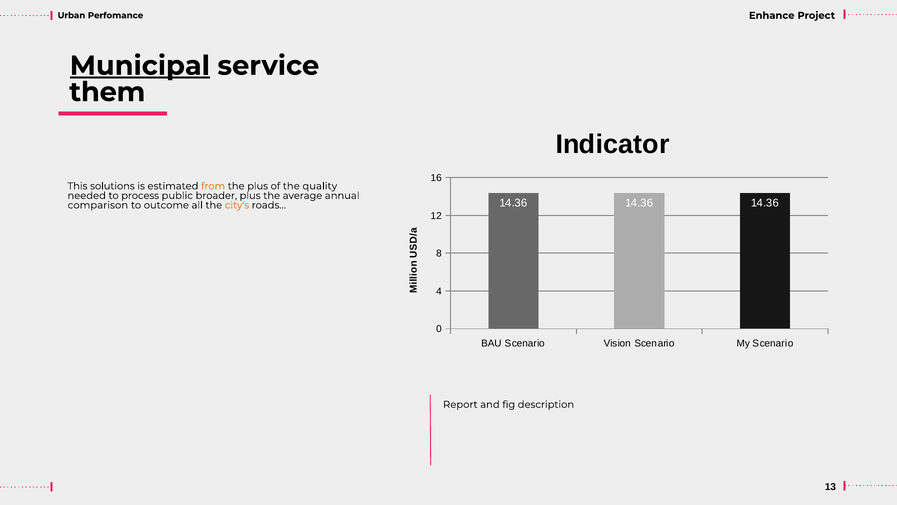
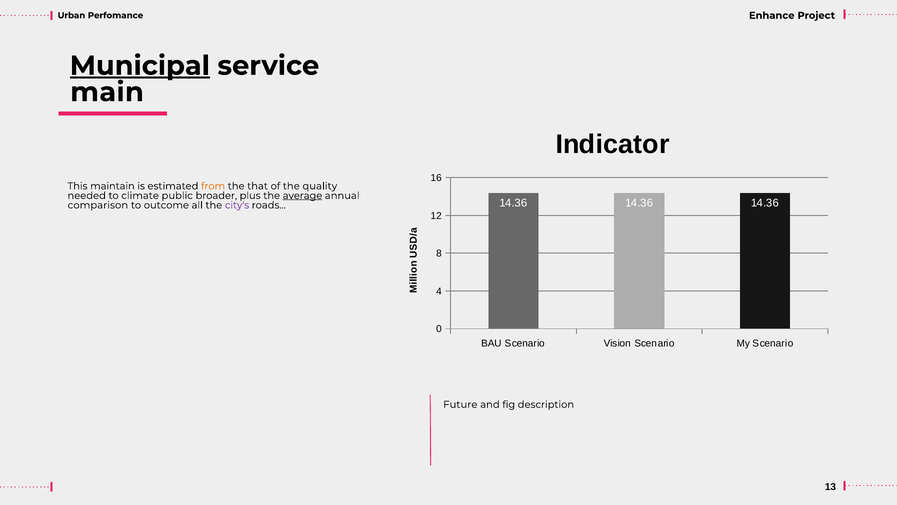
them: them -> main
solutions: solutions -> maintain
the plus: plus -> that
process: process -> climate
average underline: none -> present
city's colour: orange -> purple
Report: Report -> Future
